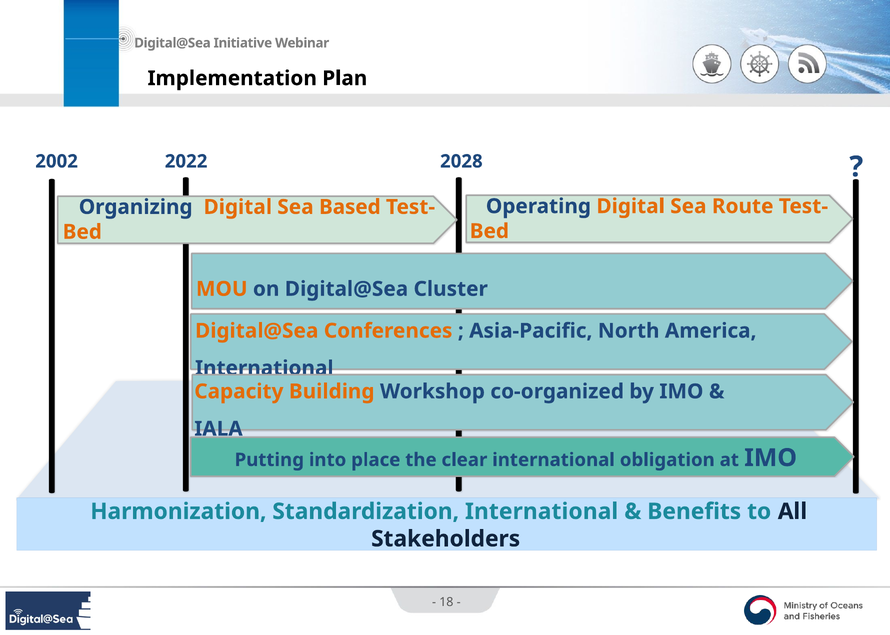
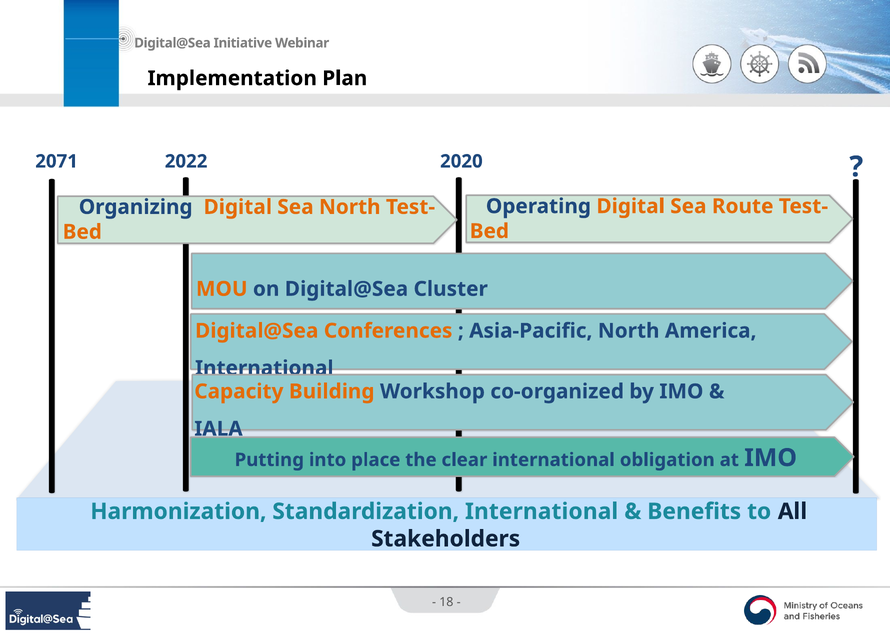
2002: 2002 -> 2071
2028: 2028 -> 2020
Sea Based: Based -> North
